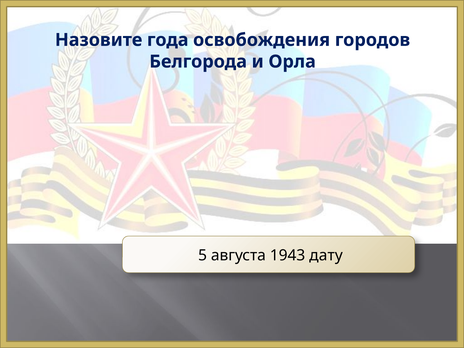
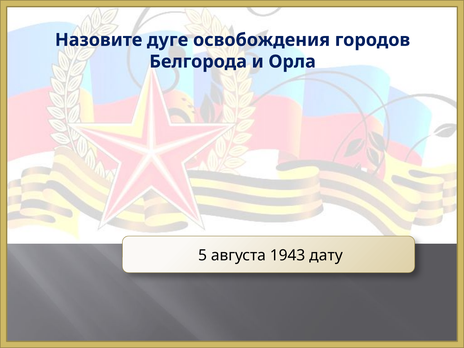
года: года -> дуге
